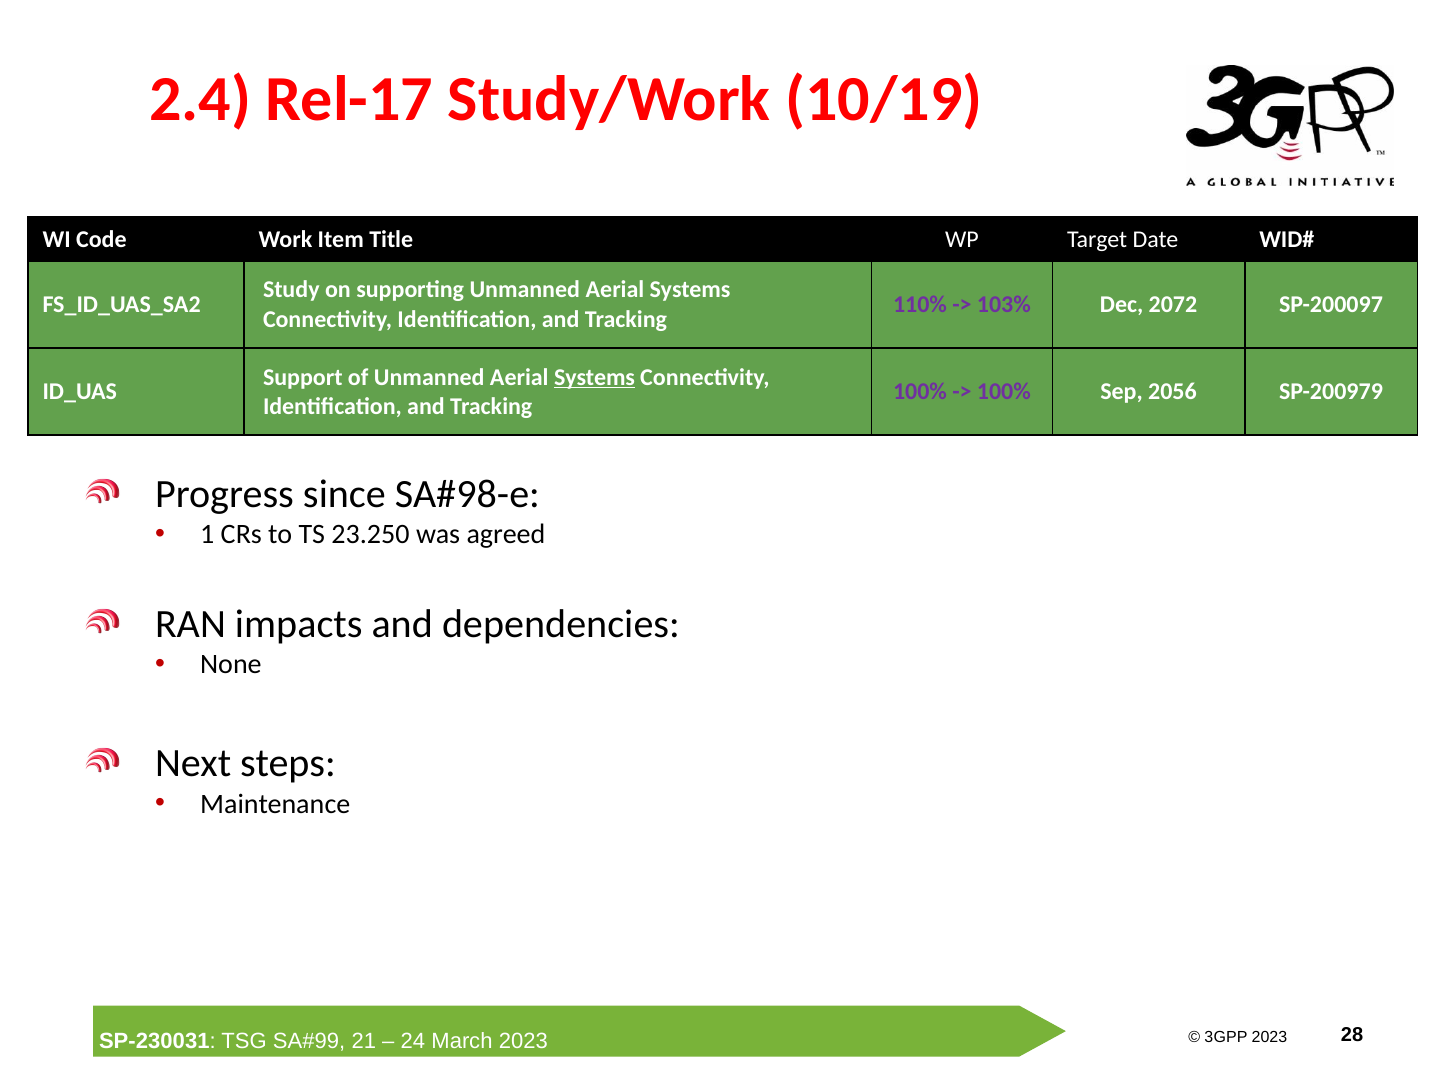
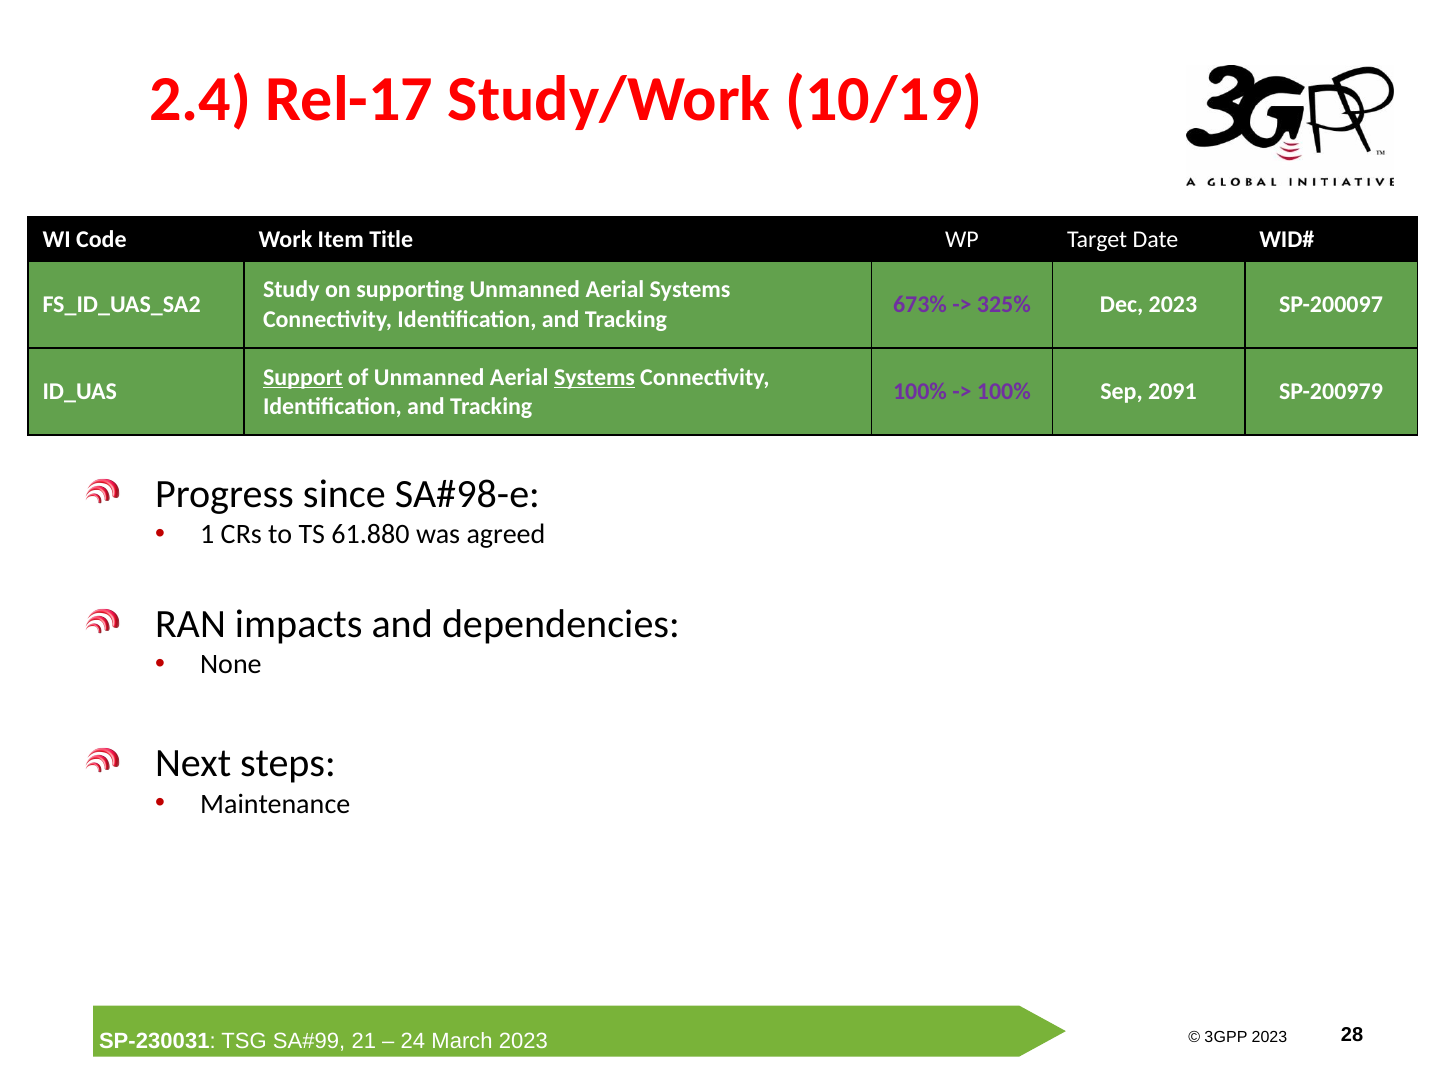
110%: 110% -> 673%
103%: 103% -> 325%
Dec 2072: 2072 -> 2023
Support underline: none -> present
2056: 2056 -> 2091
23.250: 23.250 -> 61.880
